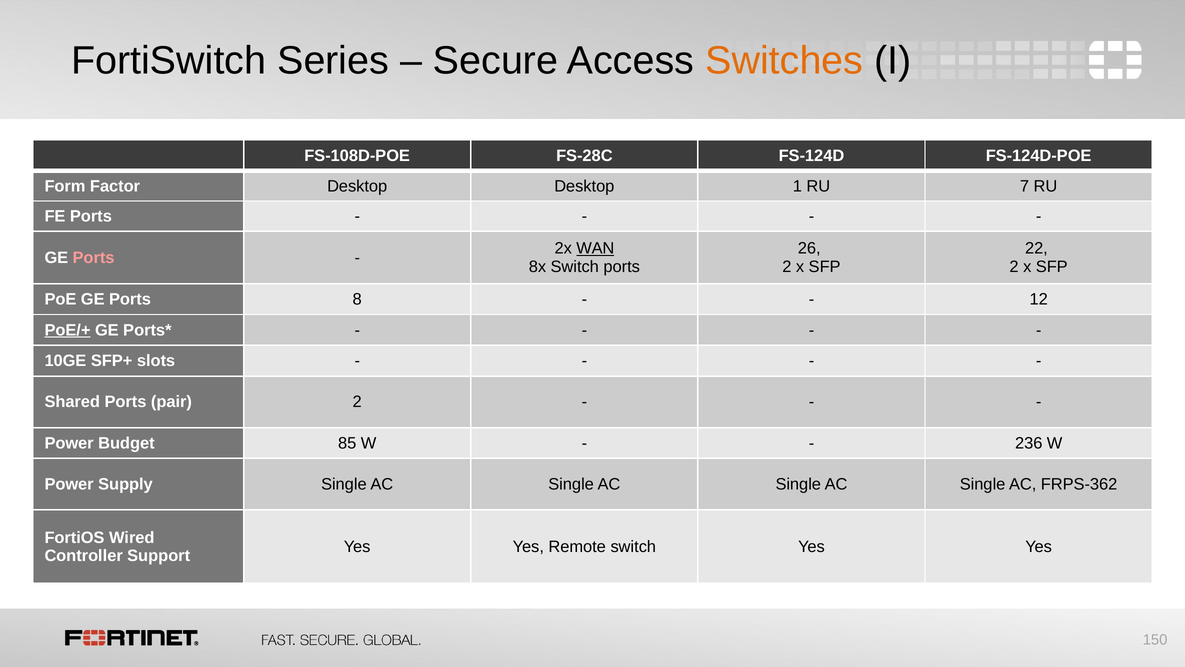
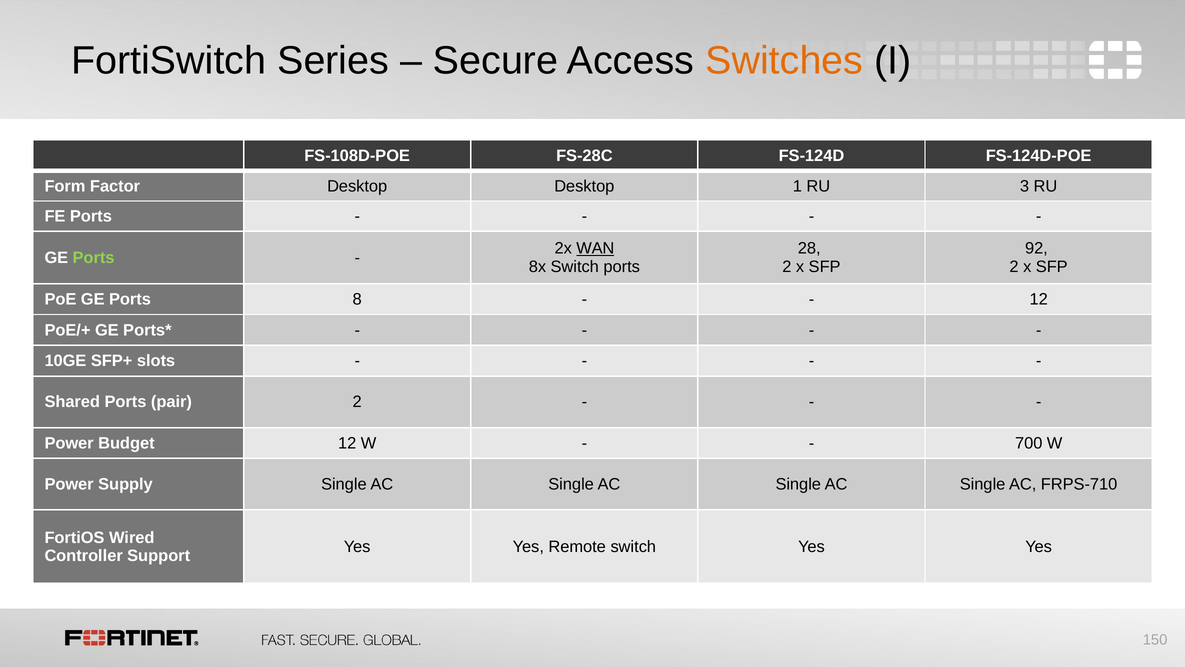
7: 7 -> 3
26: 26 -> 28
22: 22 -> 92
Ports at (94, 257) colour: pink -> light green
PoE/+ underline: present -> none
Budget 85: 85 -> 12
236: 236 -> 700
FRPS-362: FRPS-362 -> FRPS-710
